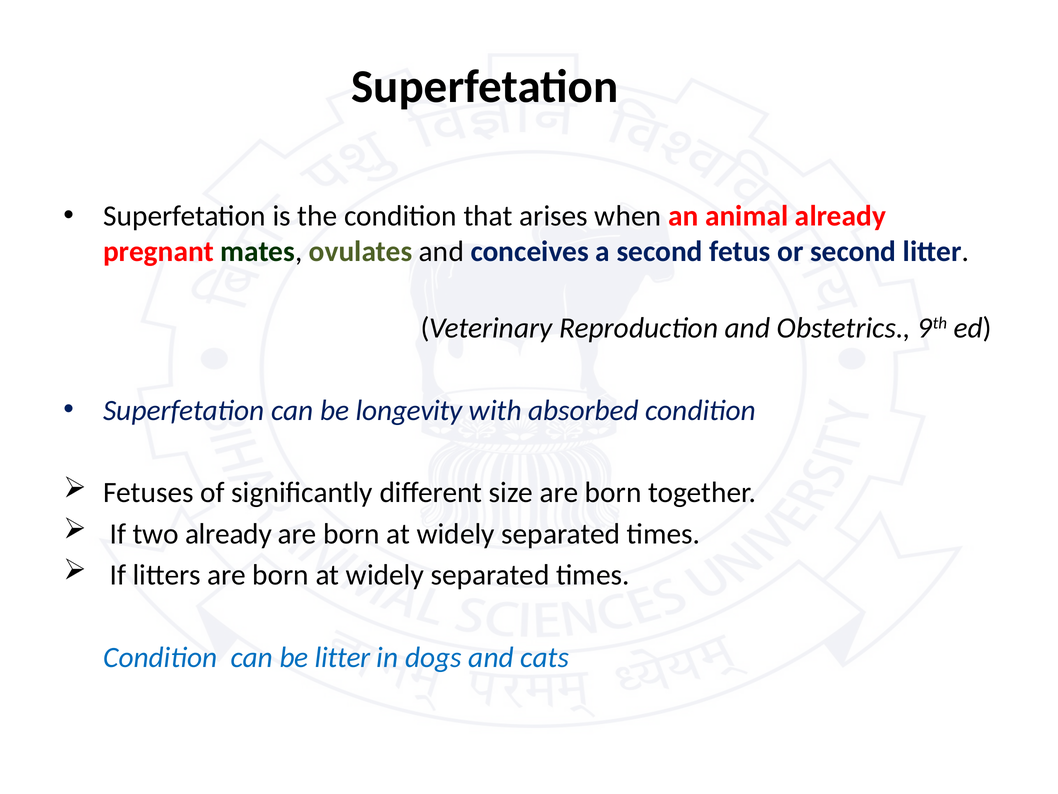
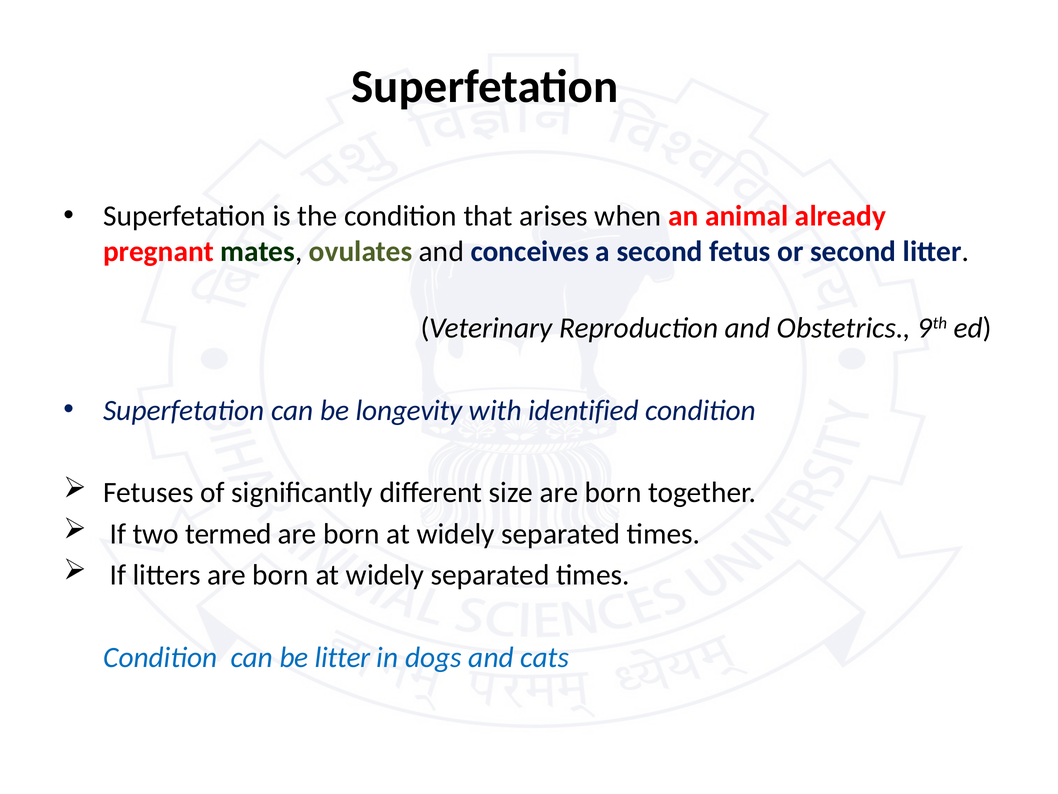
absorbed: absorbed -> identified
two already: already -> termed
